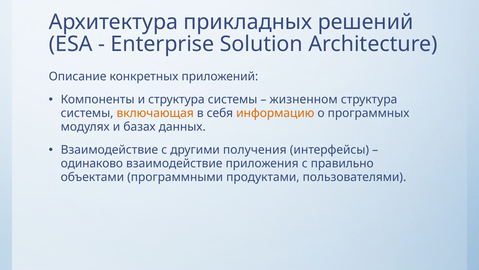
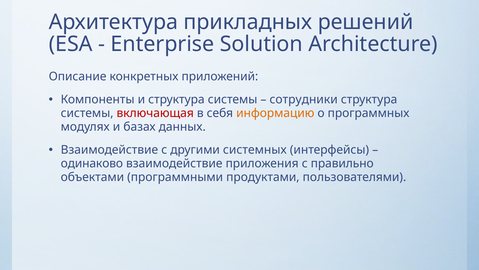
жизненном: жизненном -> сотрудники
включающая colour: orange -> red
получения: получения -> системных
